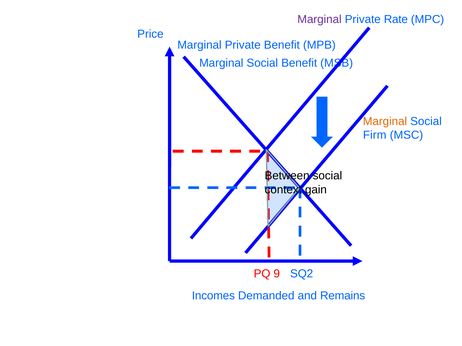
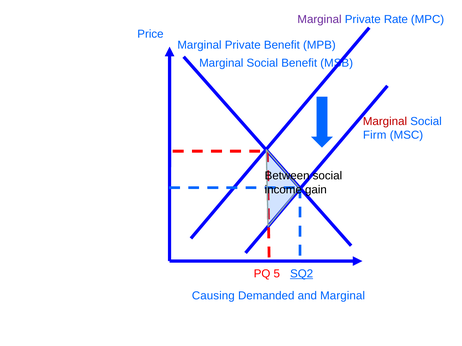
Marginal at (385, 121) colour: orange -> red
context: context -> income
9: 9 -> 5
SQ2 underline: none -> present
Incomes: Incomes -> Causing
and Remains: Remains -> Marginal
